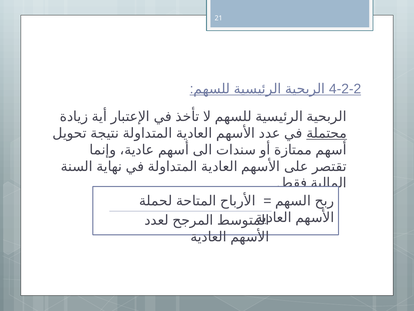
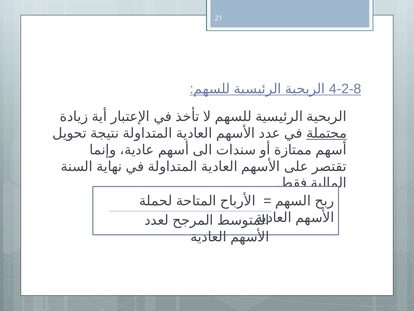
4-2-2: 4-2-2 -> 4-2-8
